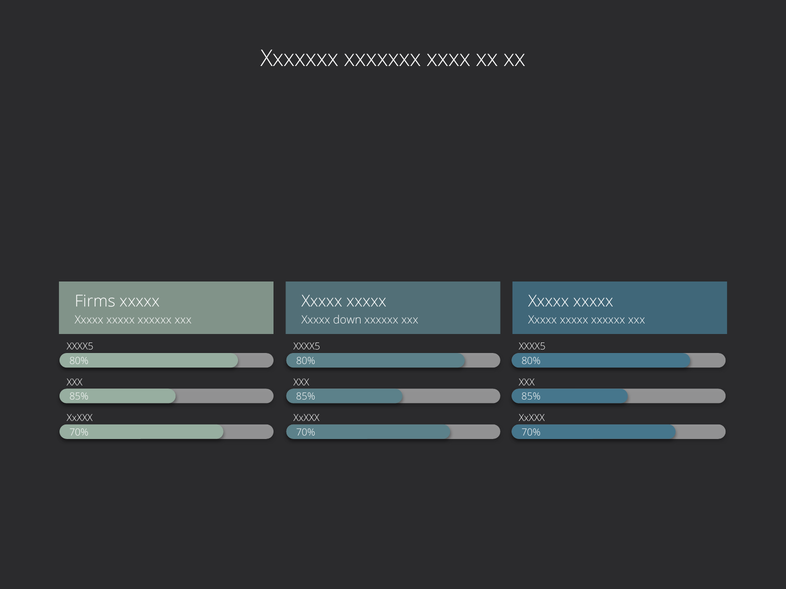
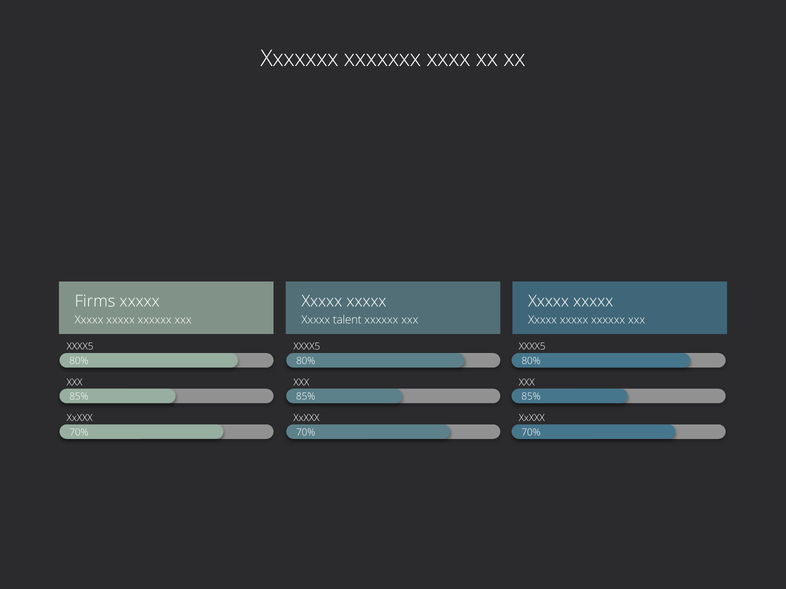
down: down -> talent
